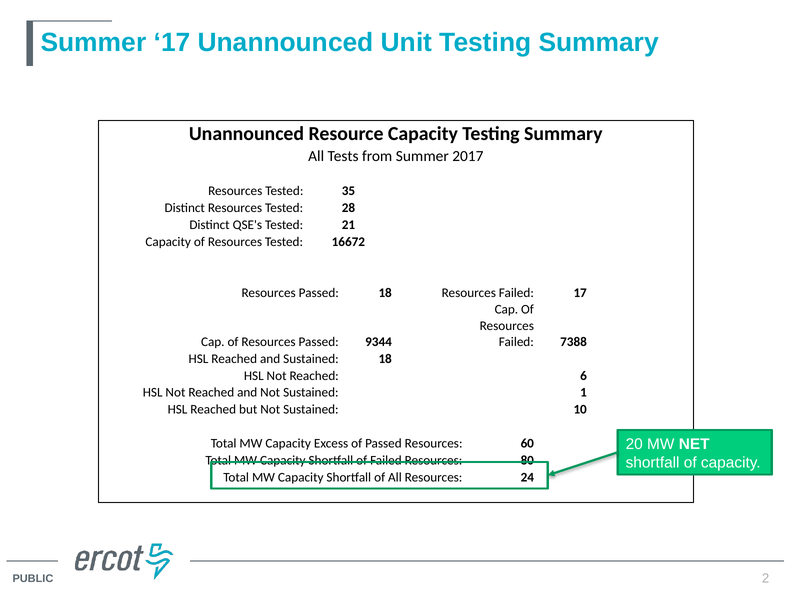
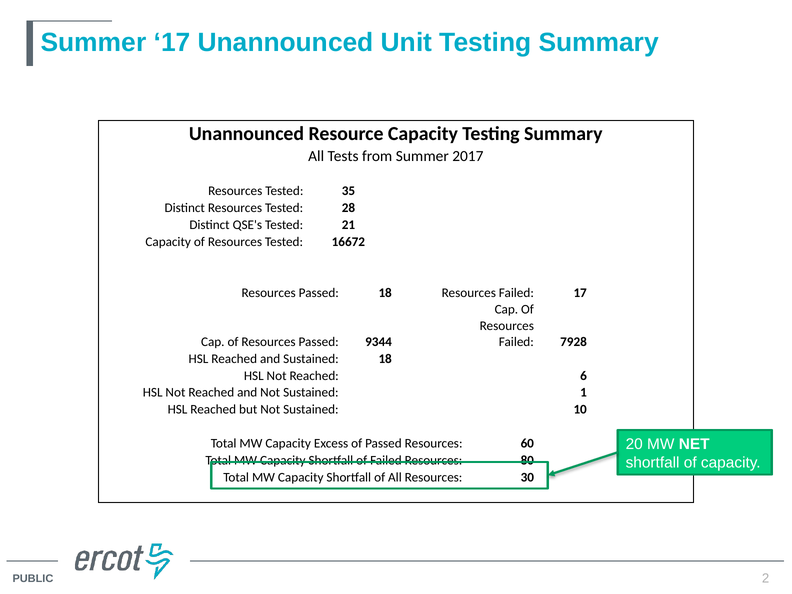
7388: 7388 -> 7928
24: 24 -> 30
